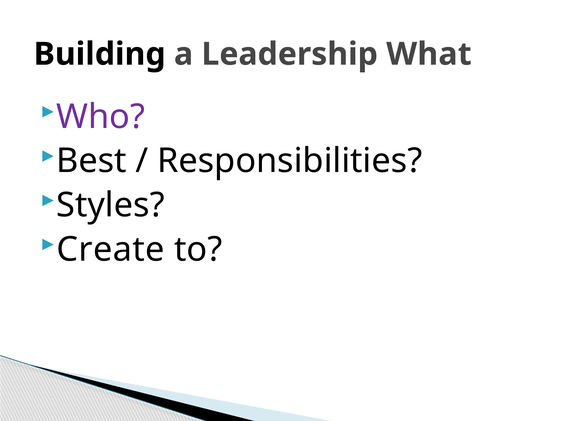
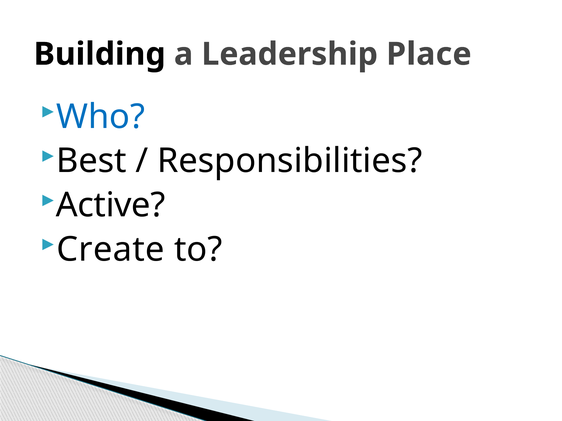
What: What -> Place
Who colour: purple -> blue
Styles: Styles -> Active
